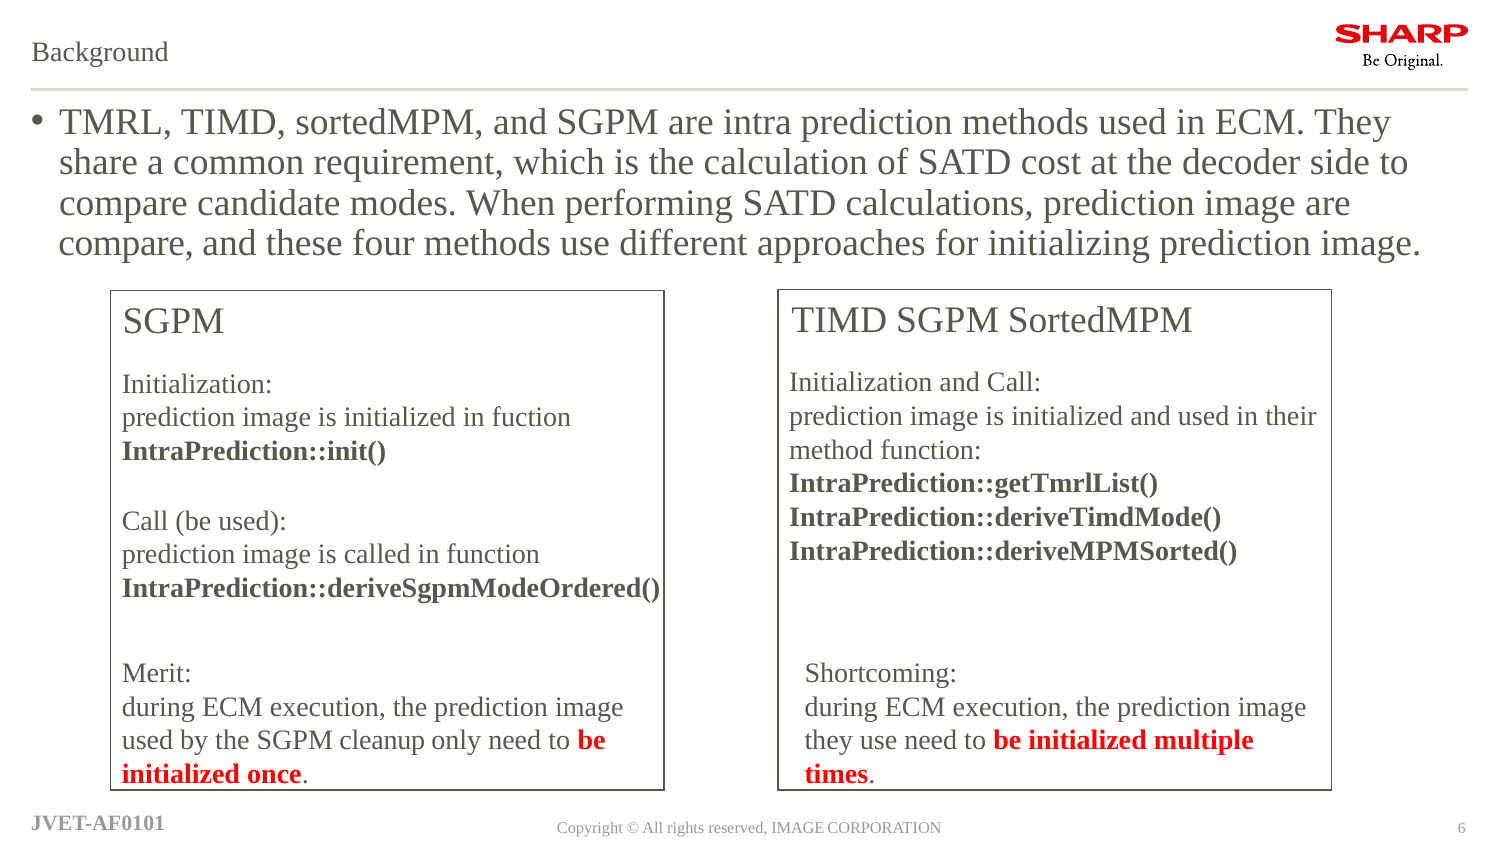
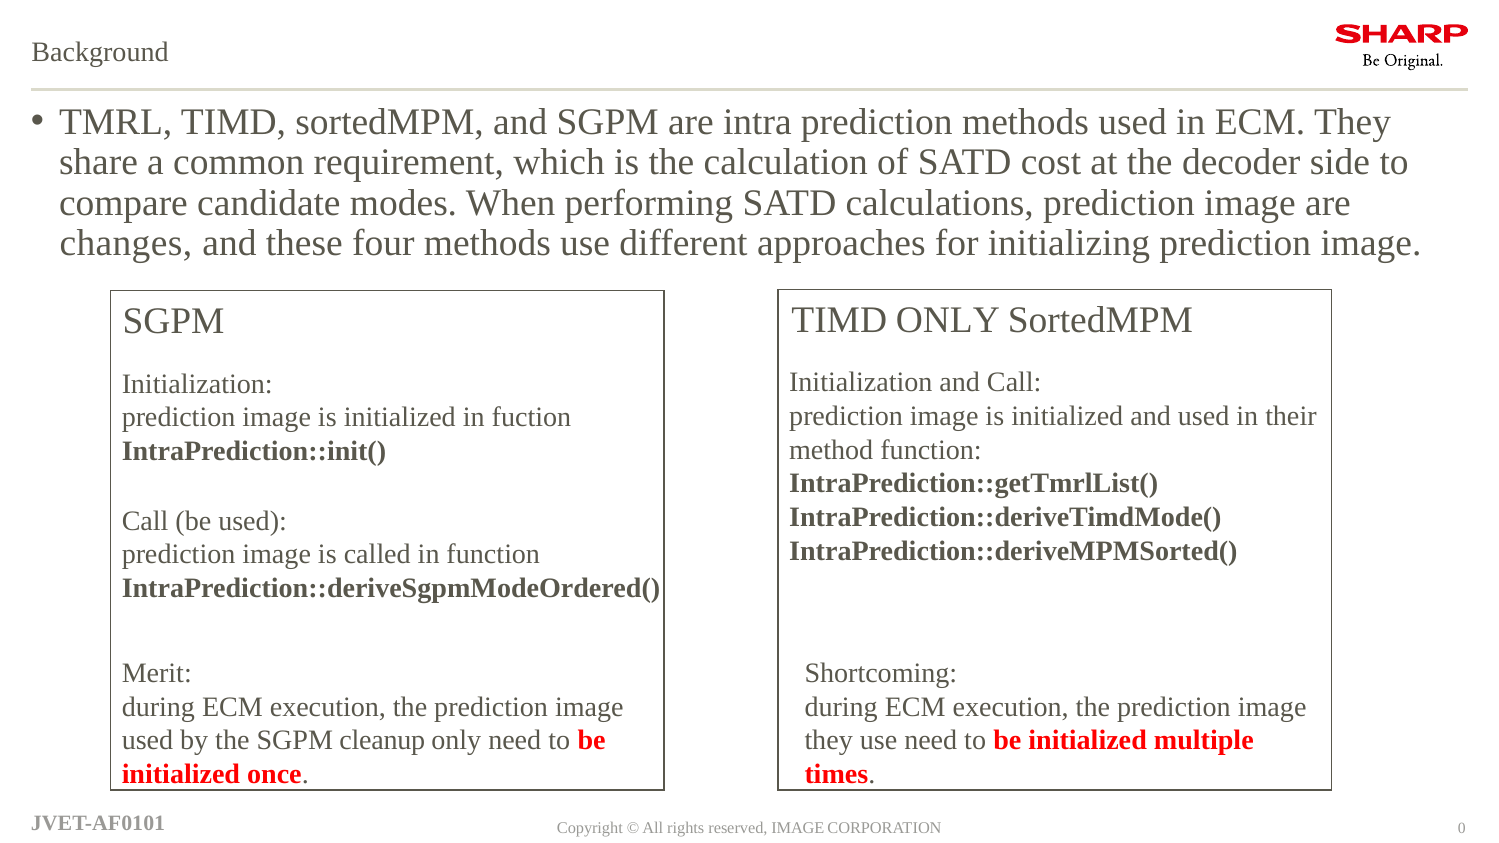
compare at (126, 243): compare -> changes
TIMD SGPM: SGPM -> ONLY
6: 6 -> 0
